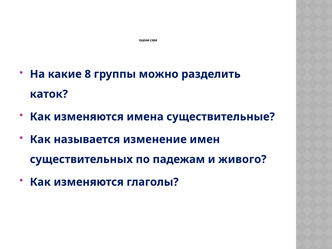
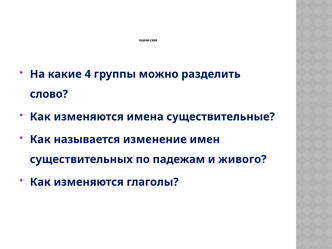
8: 8 -> 4
каток: каток -> слово
